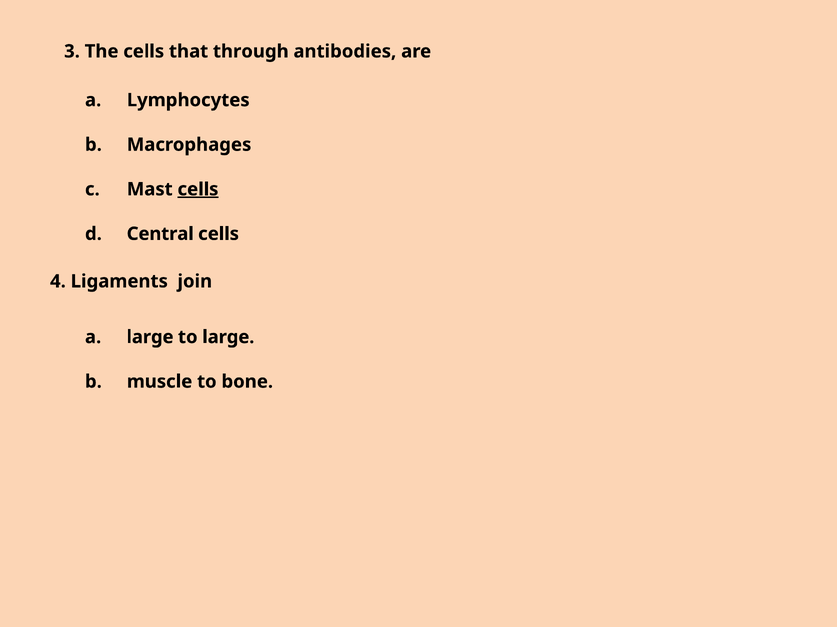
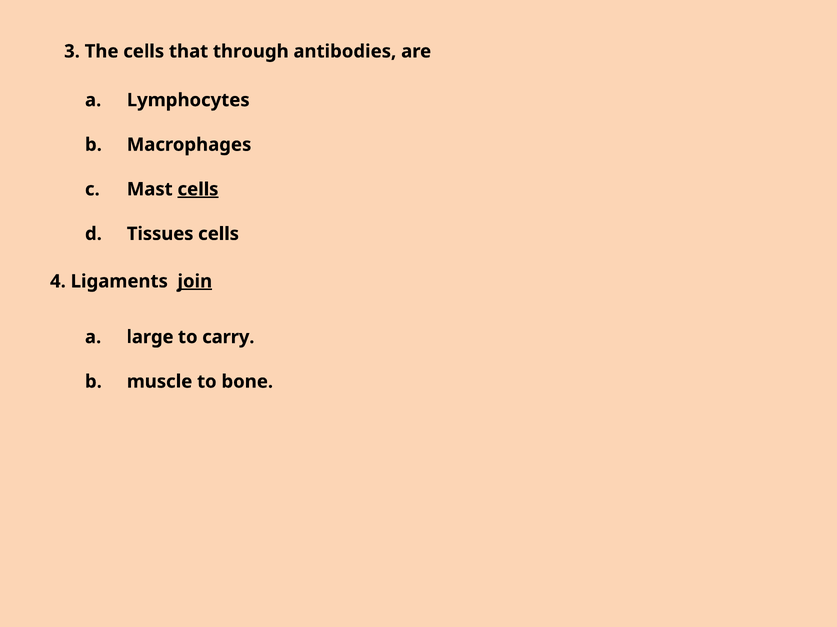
Central: Central -> Tissues
join underline: none -> present
to large: large -> carry
